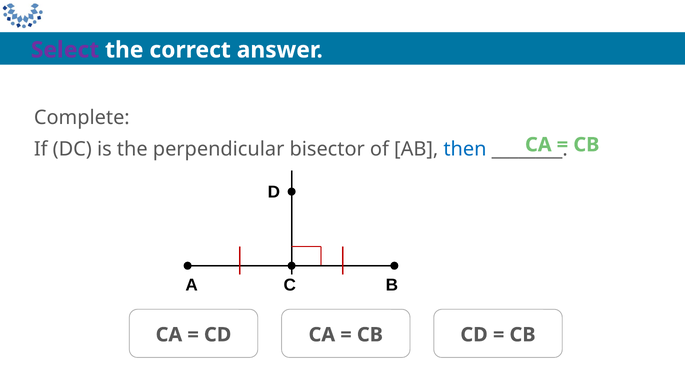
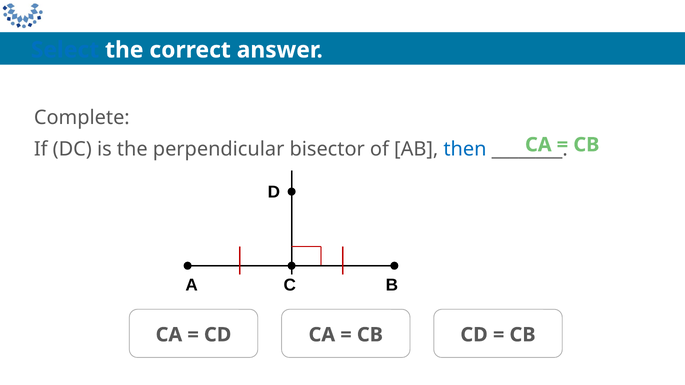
Select colour: purple -> blue
